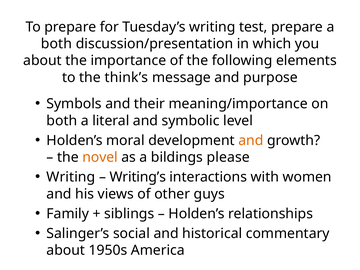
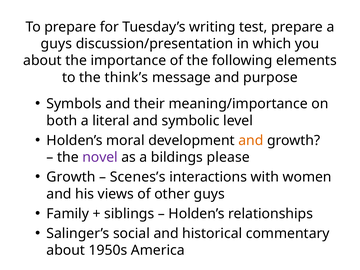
both at (56, 44): both -> guys
novel colour: orange -> purple
Writing at (71, 177): Writing -> Growth
Writing’s: Writing’s -> Scenes’s
